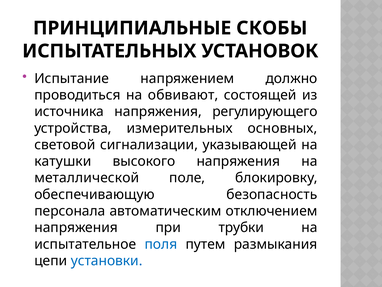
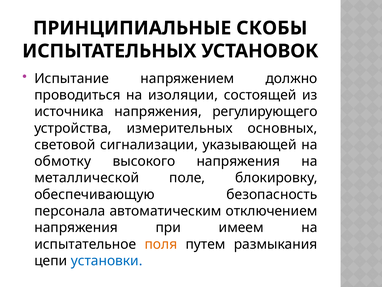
обвивают: обвивают -> изоляции
катушки: катушки -> обмотку
трубки: трубки -> имеем
поля colour: blue -> orange
